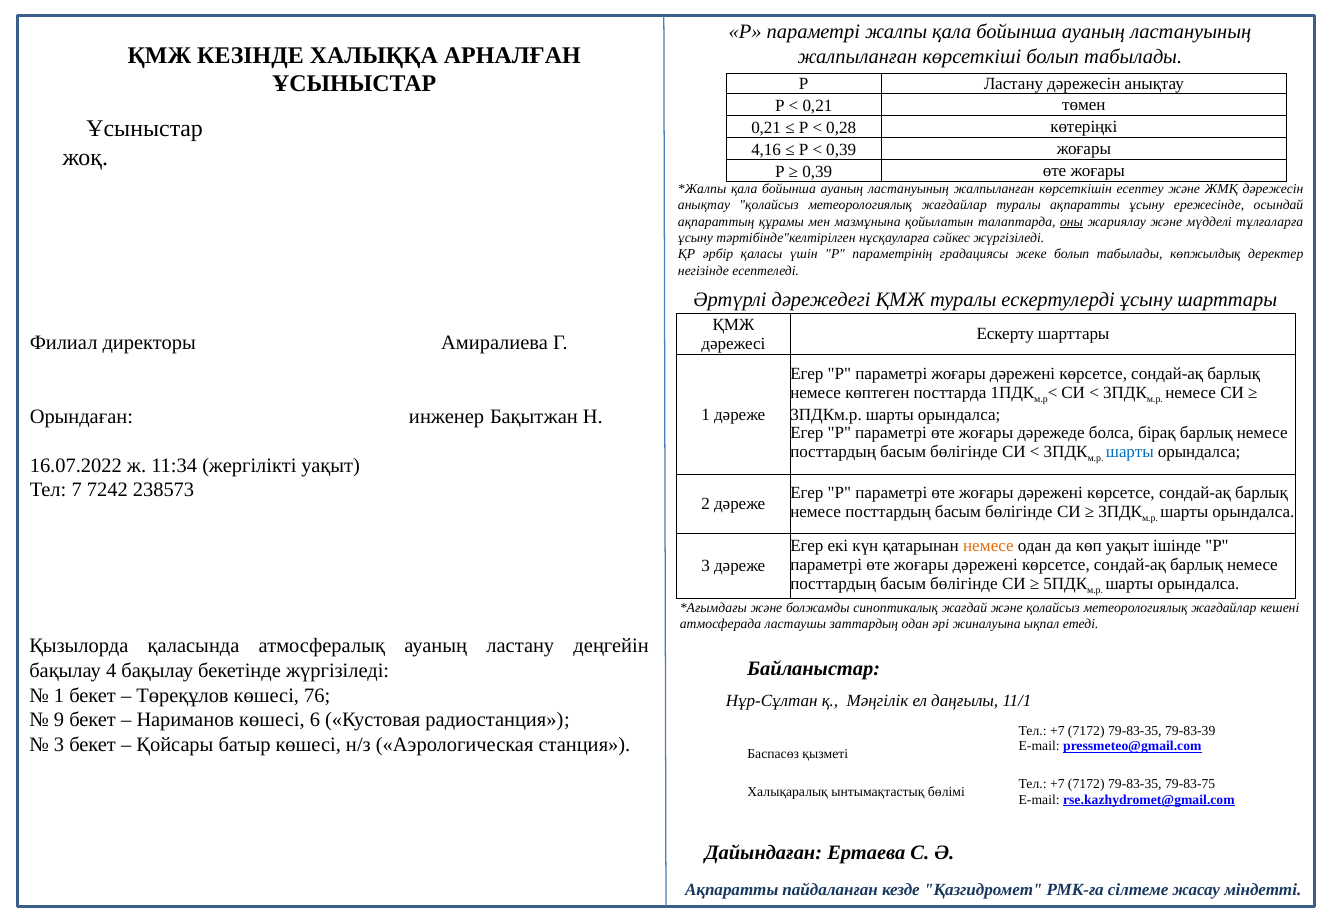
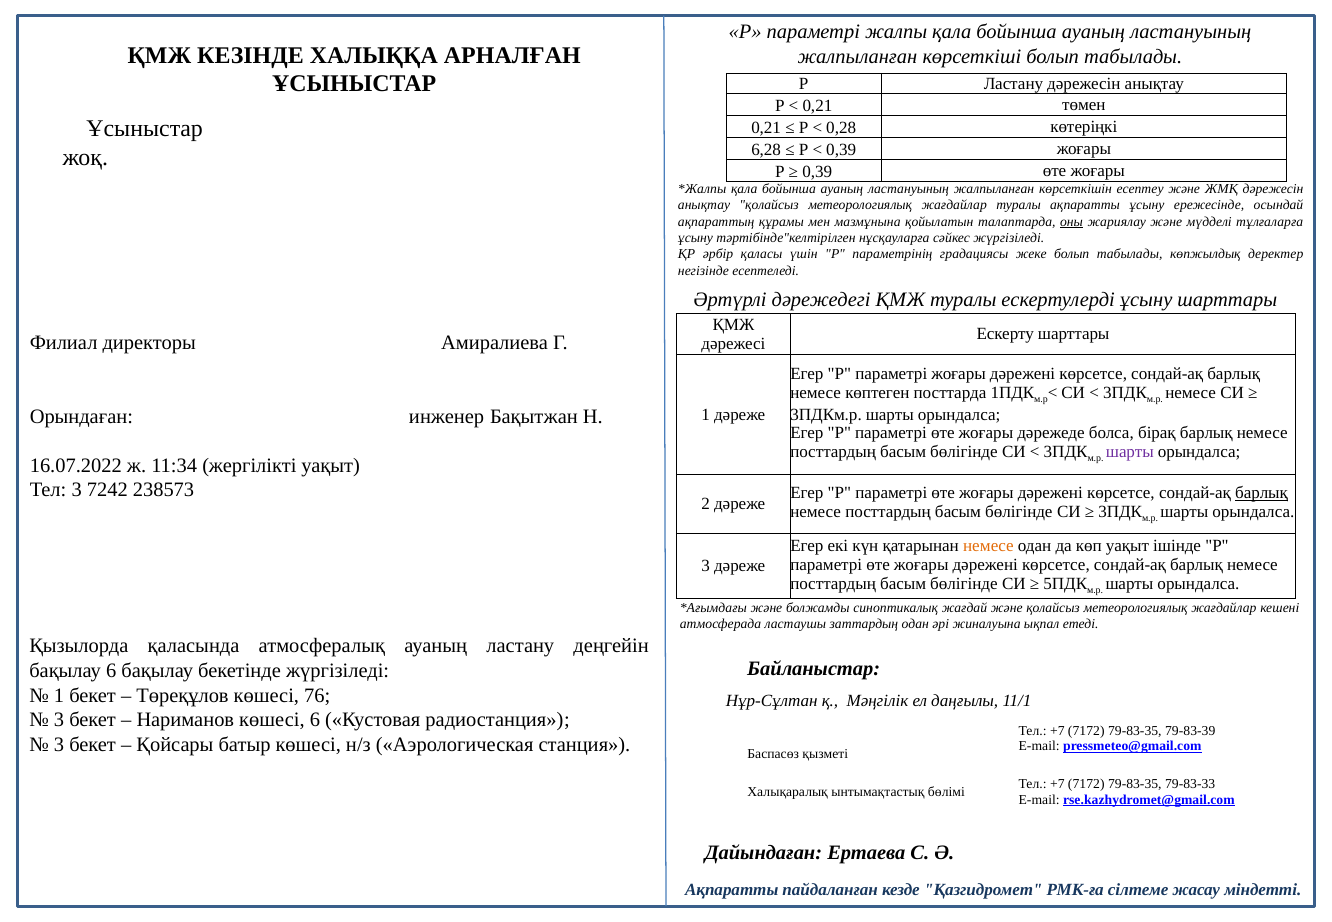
4,16: 4,16 -> 6,28
шарты at (1130, 452) colour: blue -> purple
Тел 7: 7 -> 3
барлық at (1262, 493) underline: none -> present
бақылау 4: 4 -> 6
9 at (59, 720): 9 -> 3
79-83-75: 79-83-75 -> 79-83-33
